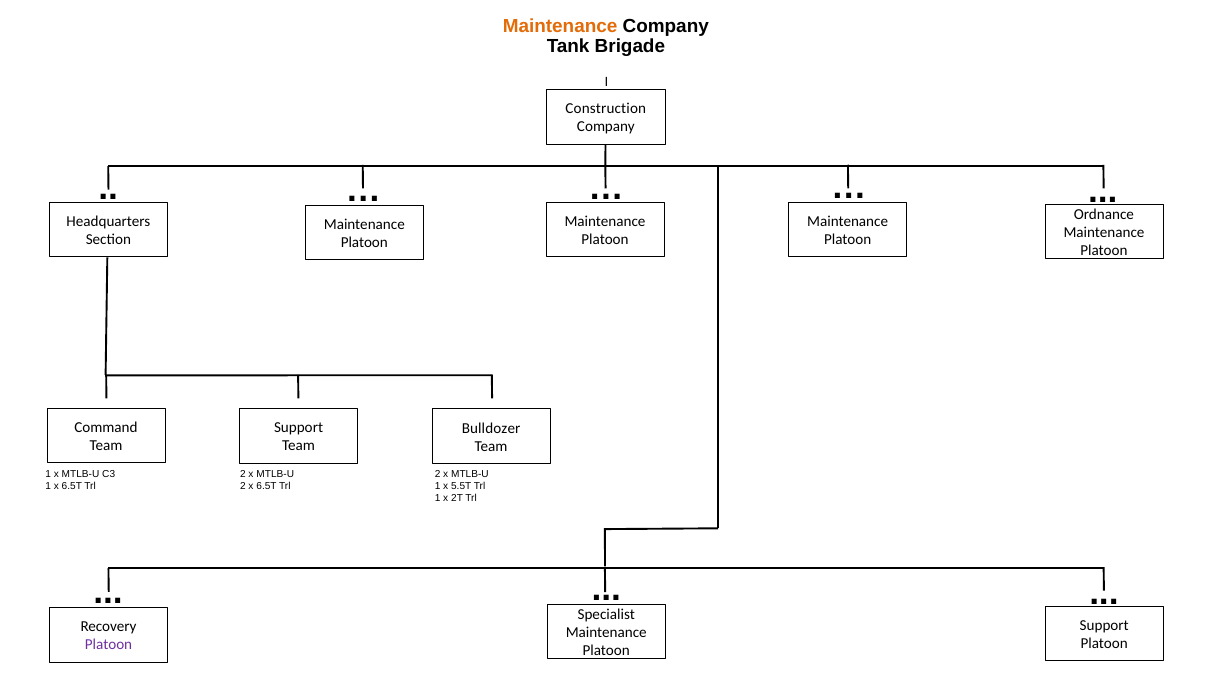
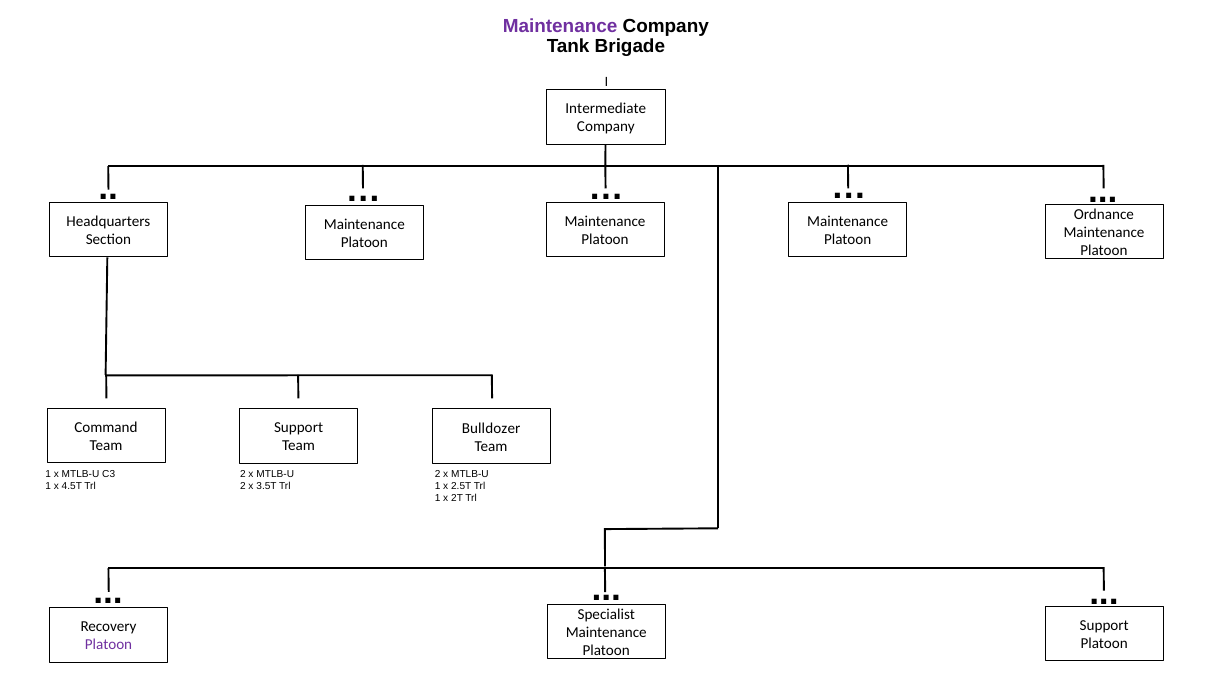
Maintenance at (560, 26) colour: orange -> purple
Construction: Construction -> Intermediate
1 x 6.5T: 6.5T -> 4.5T
2 x 6.5T: 6.5T -> 3.5T
5.5T: 5.5T -> 2.5T
